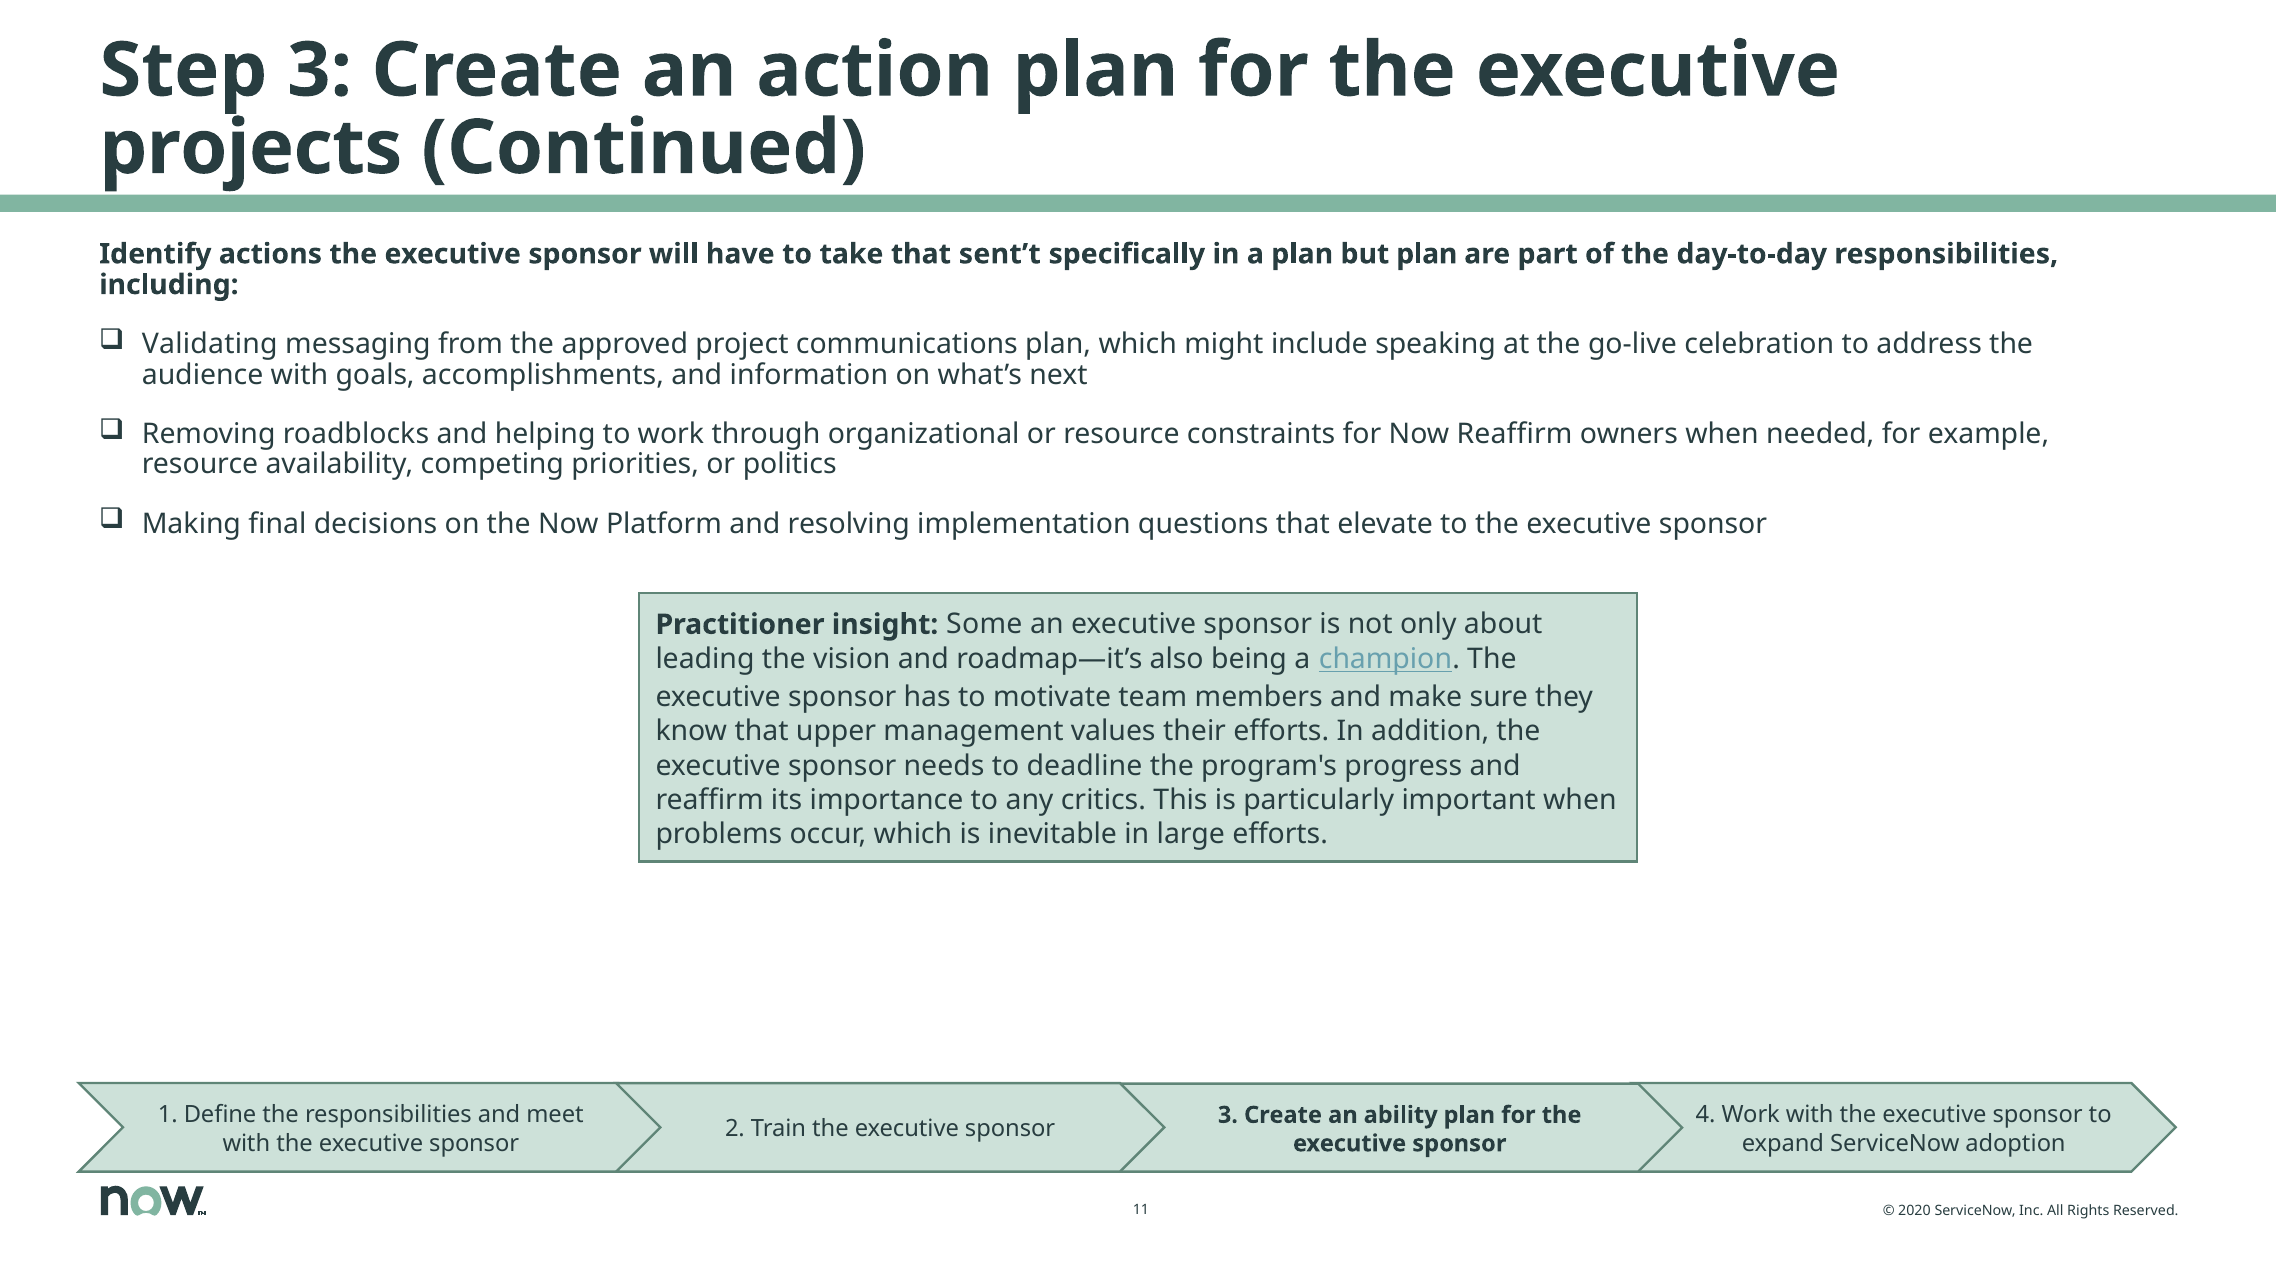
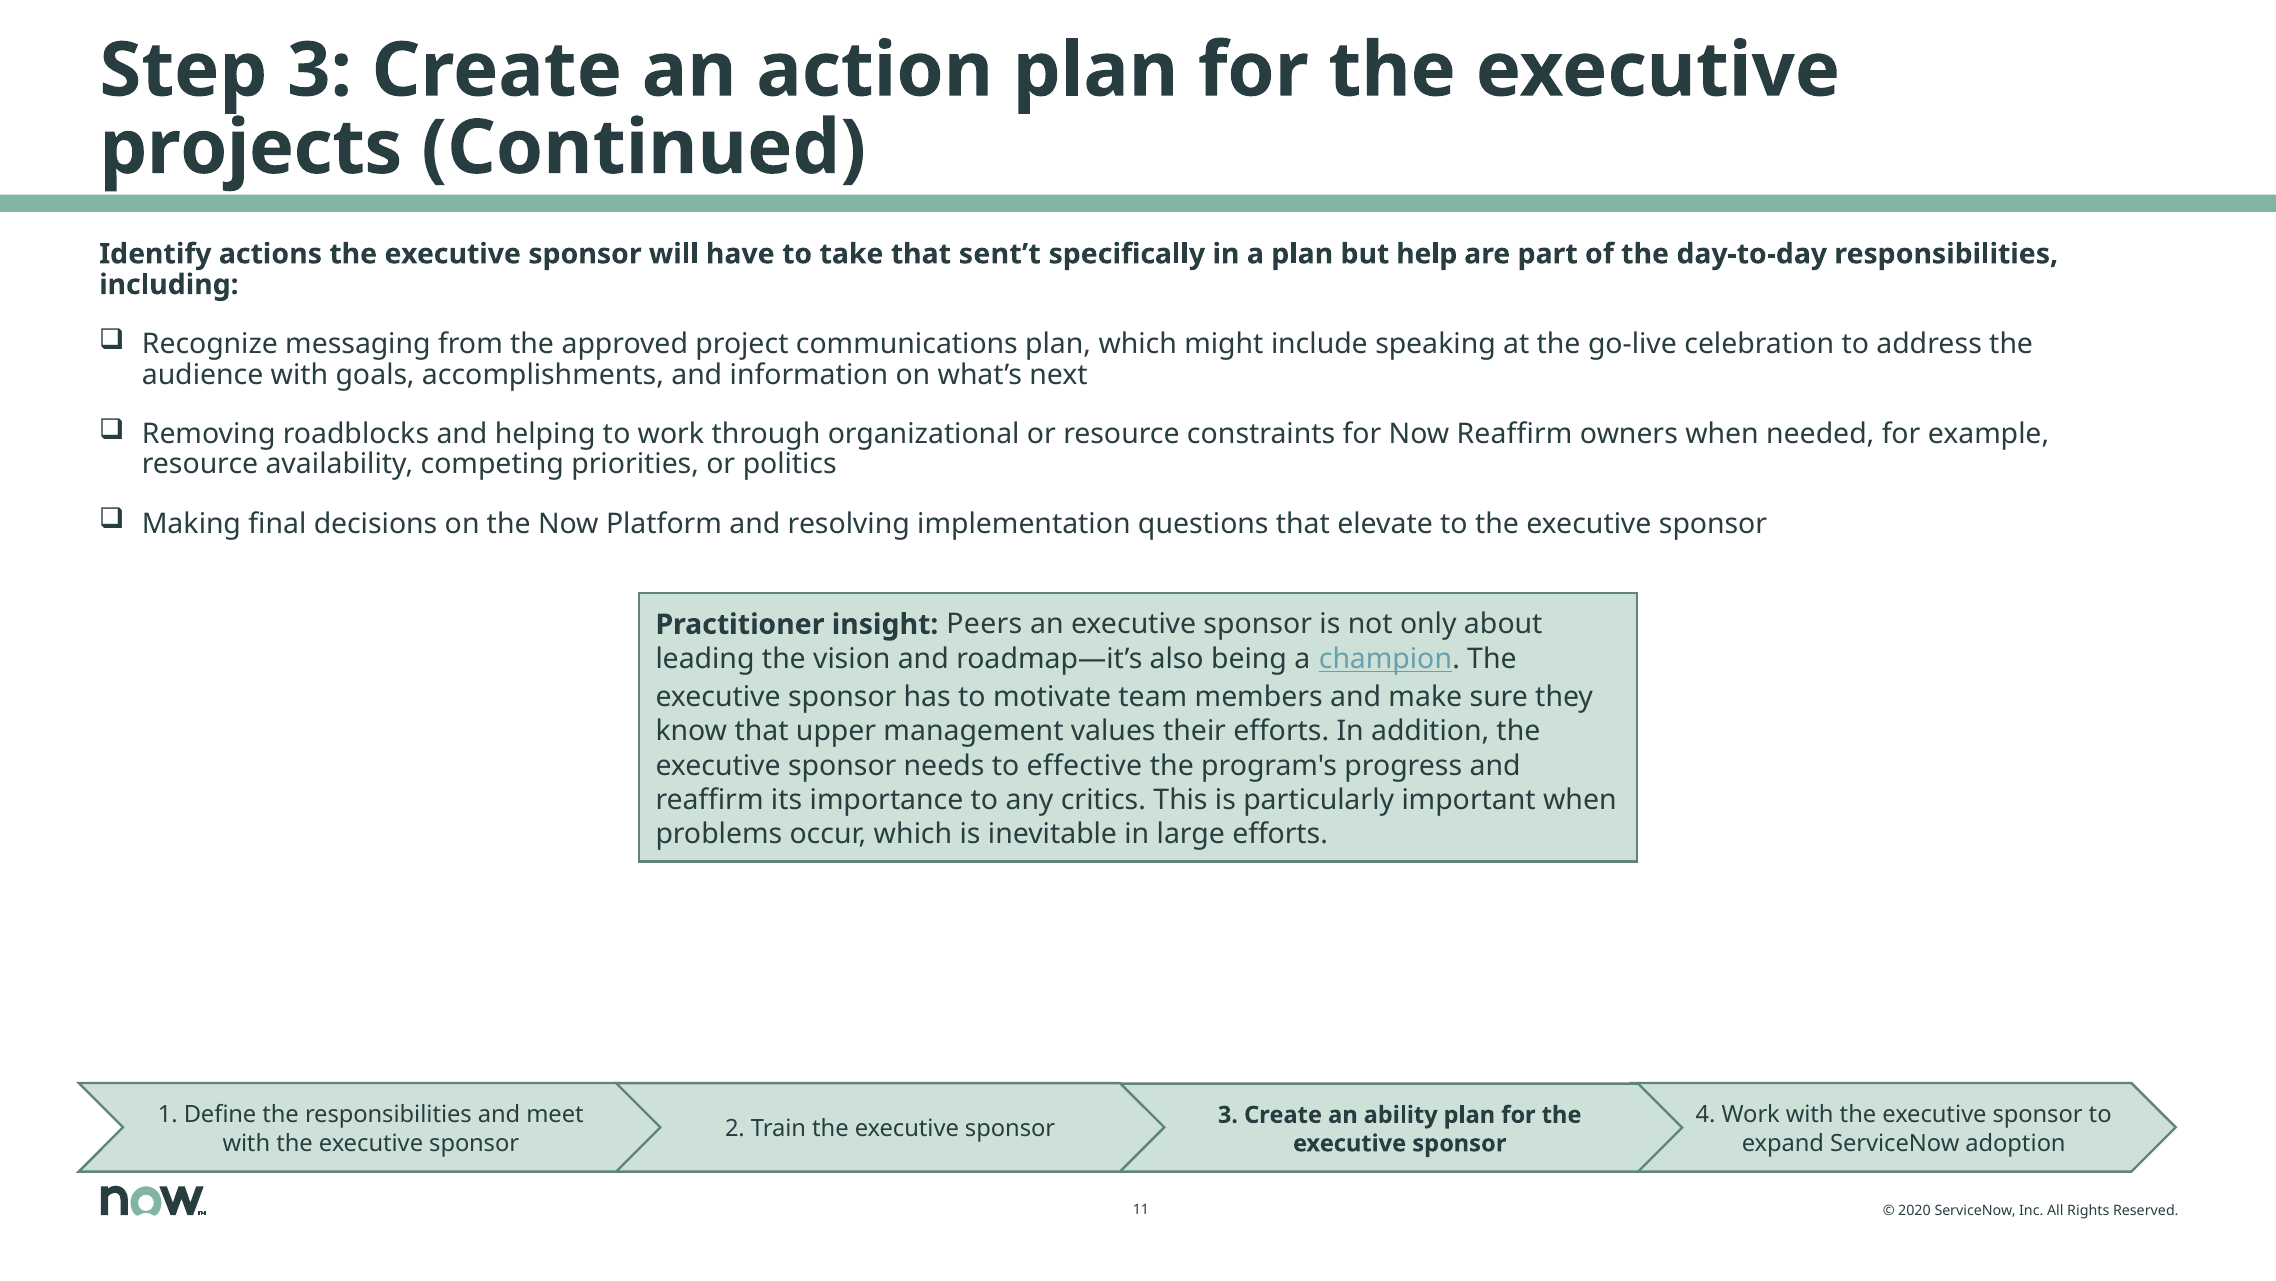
but plan: plan -> help
Validating: Validating -> Recognize
Some: Some -> Peers
deadline: deadline -> effective
